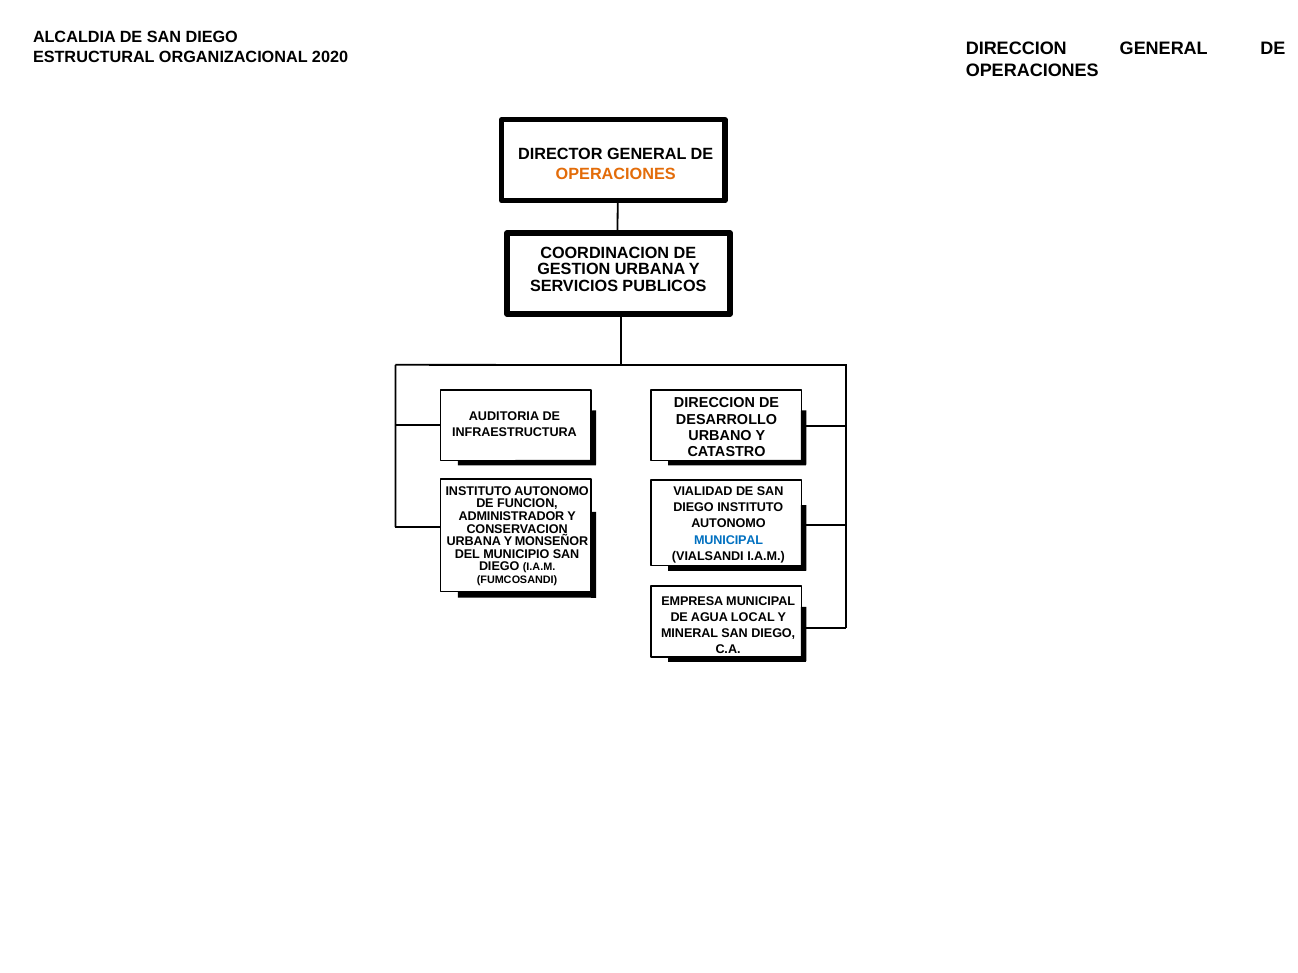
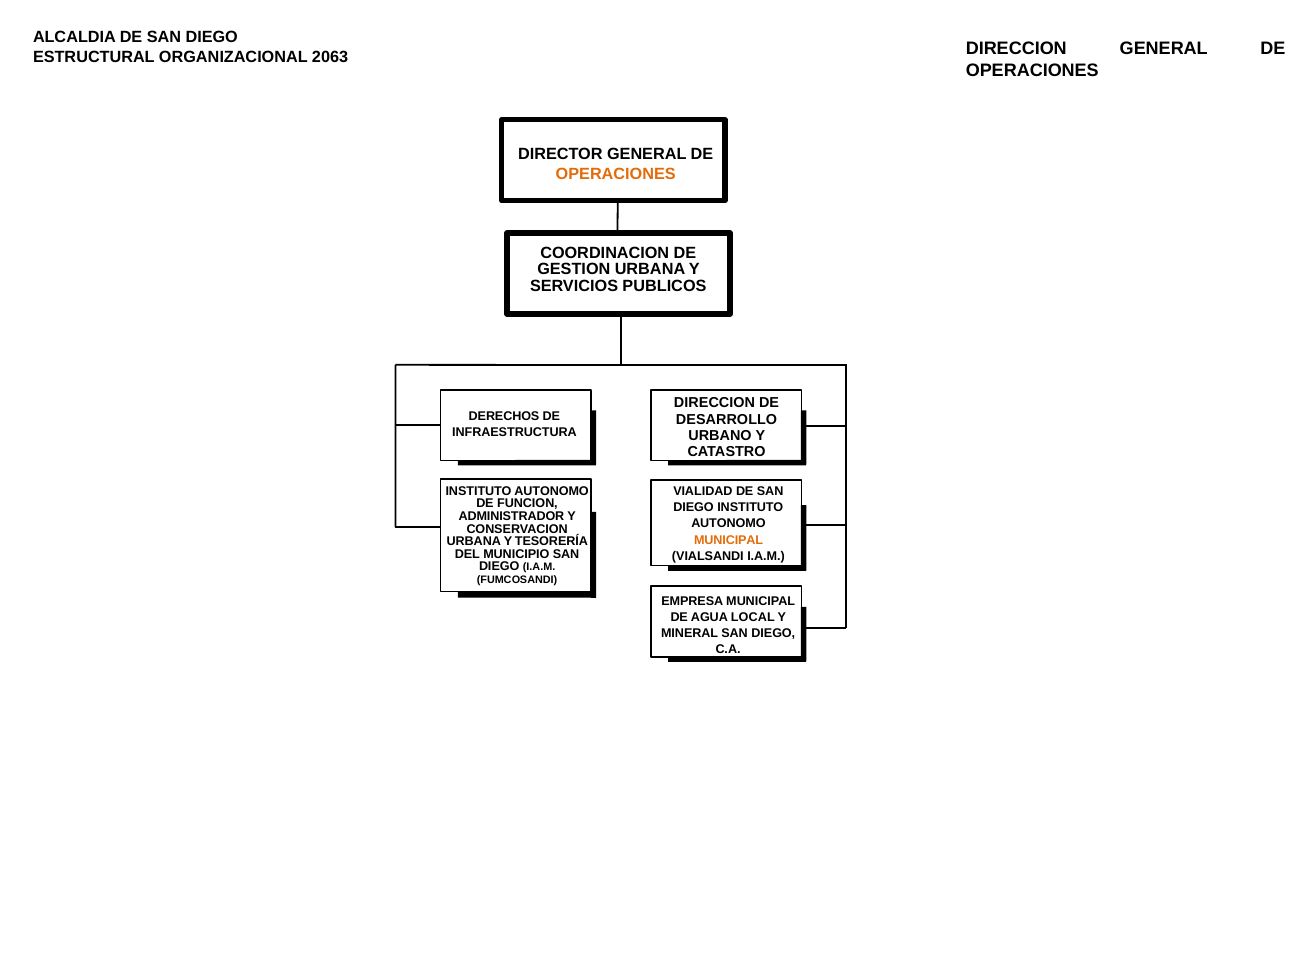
2020: 2020 -> 2063
AUDITORIA: AUDITORIA -> DERECHOS
MUNICIPAL at (729, 540) colour: blue -> orange
MONSEÑOR: MONSEÑOR -> TESORERÍA
